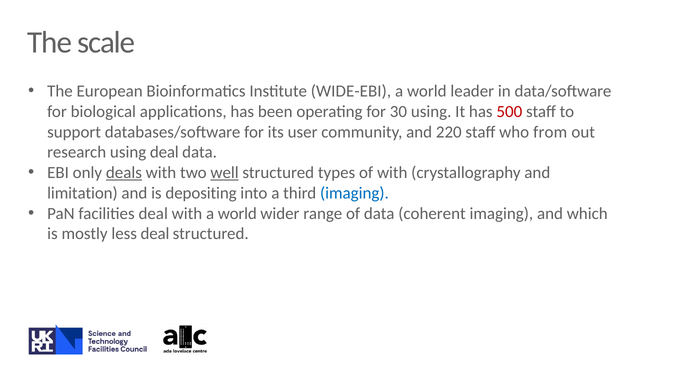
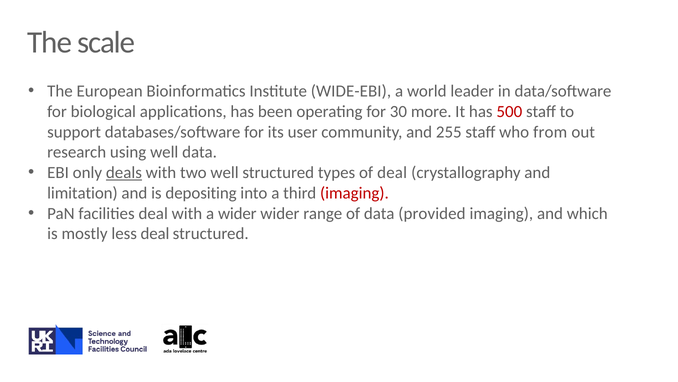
30 using: using -> more
220: 220 -> 255
using deal: deal -> well
well at (225, 172) underline: present -> none
of with: with -> deal
imaging at (354, 193) colour: blue -> red
with a world: world -> wider
coherent: coherent -> provided
